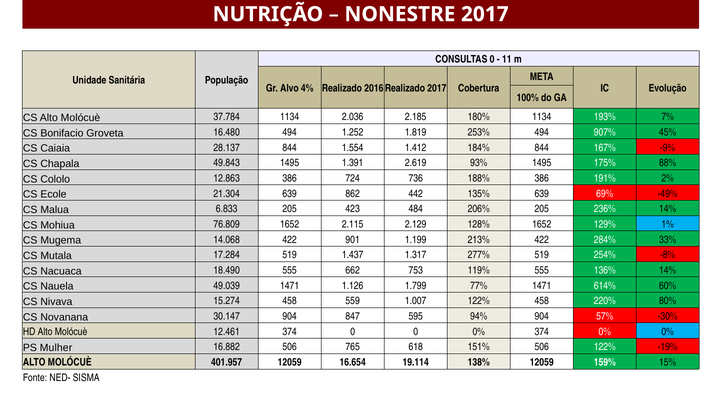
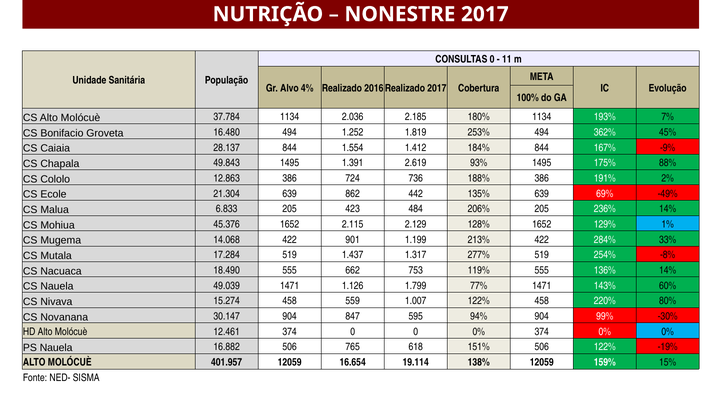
907%: 907% -> 362%
76.809: 76.809 -> 45.376
614%: 614% -> 143%
57%: 57% -> 99%
PS Mulher: Mulher -> Nauela
